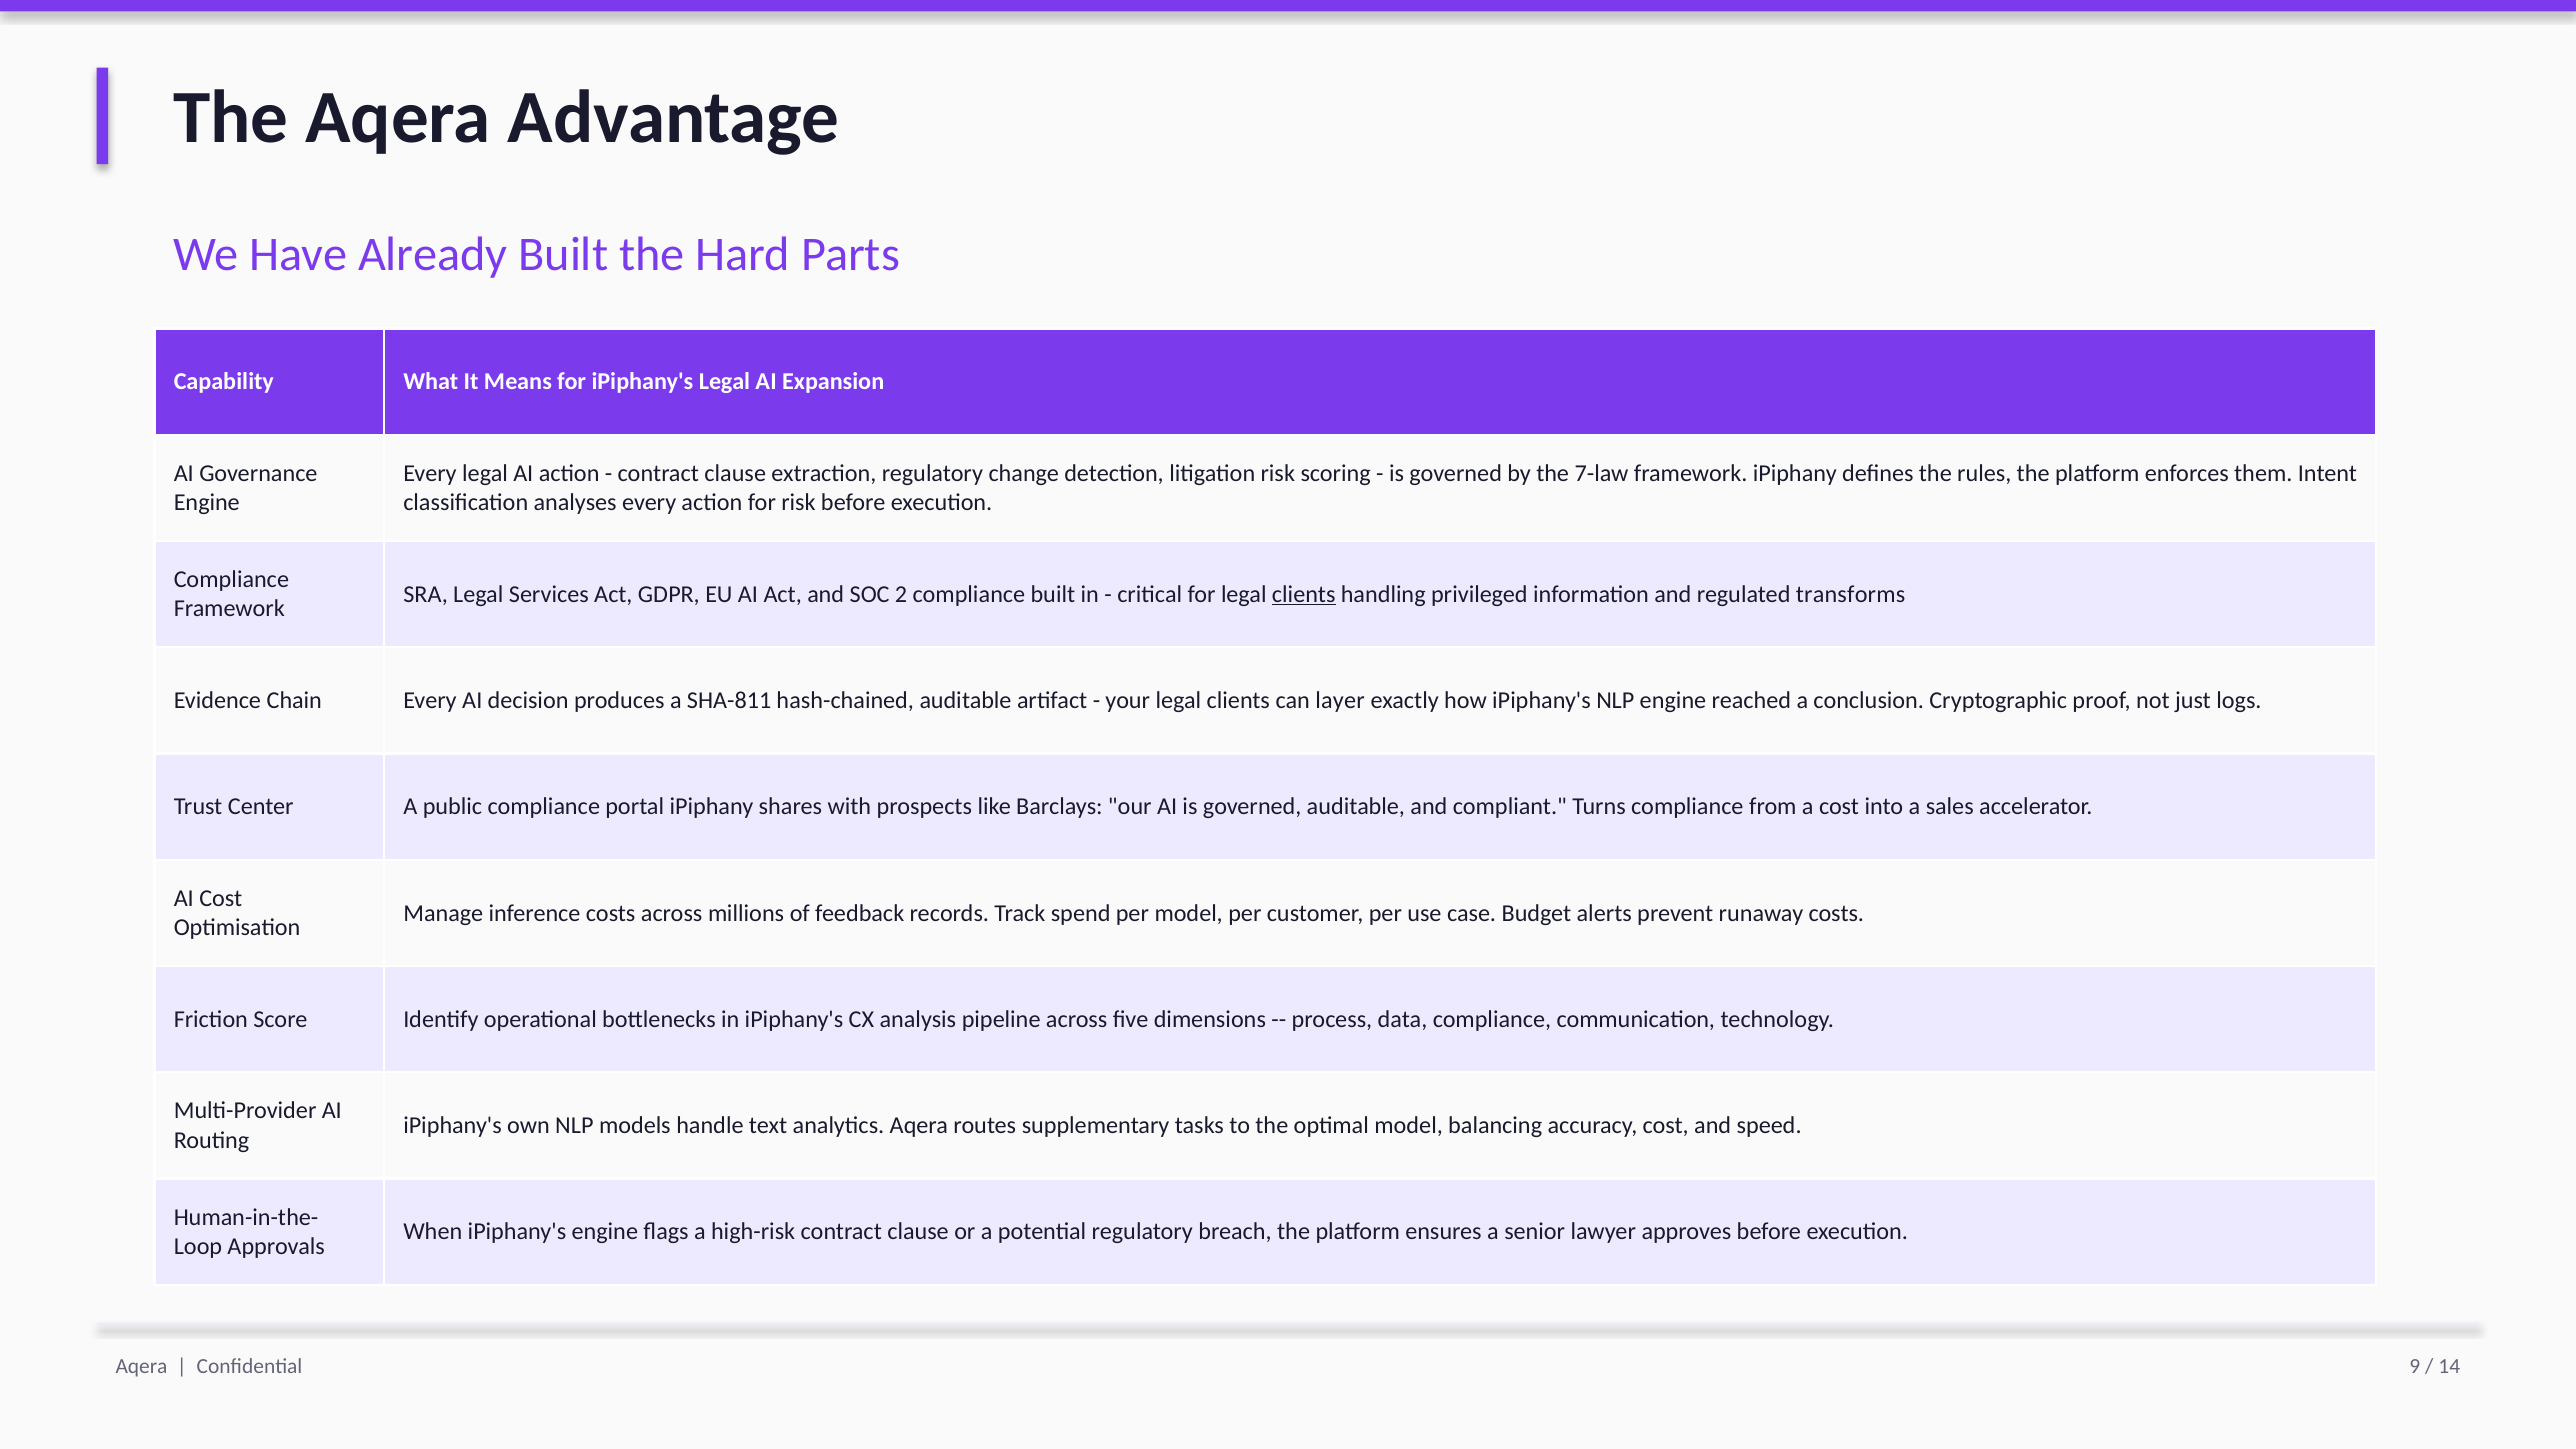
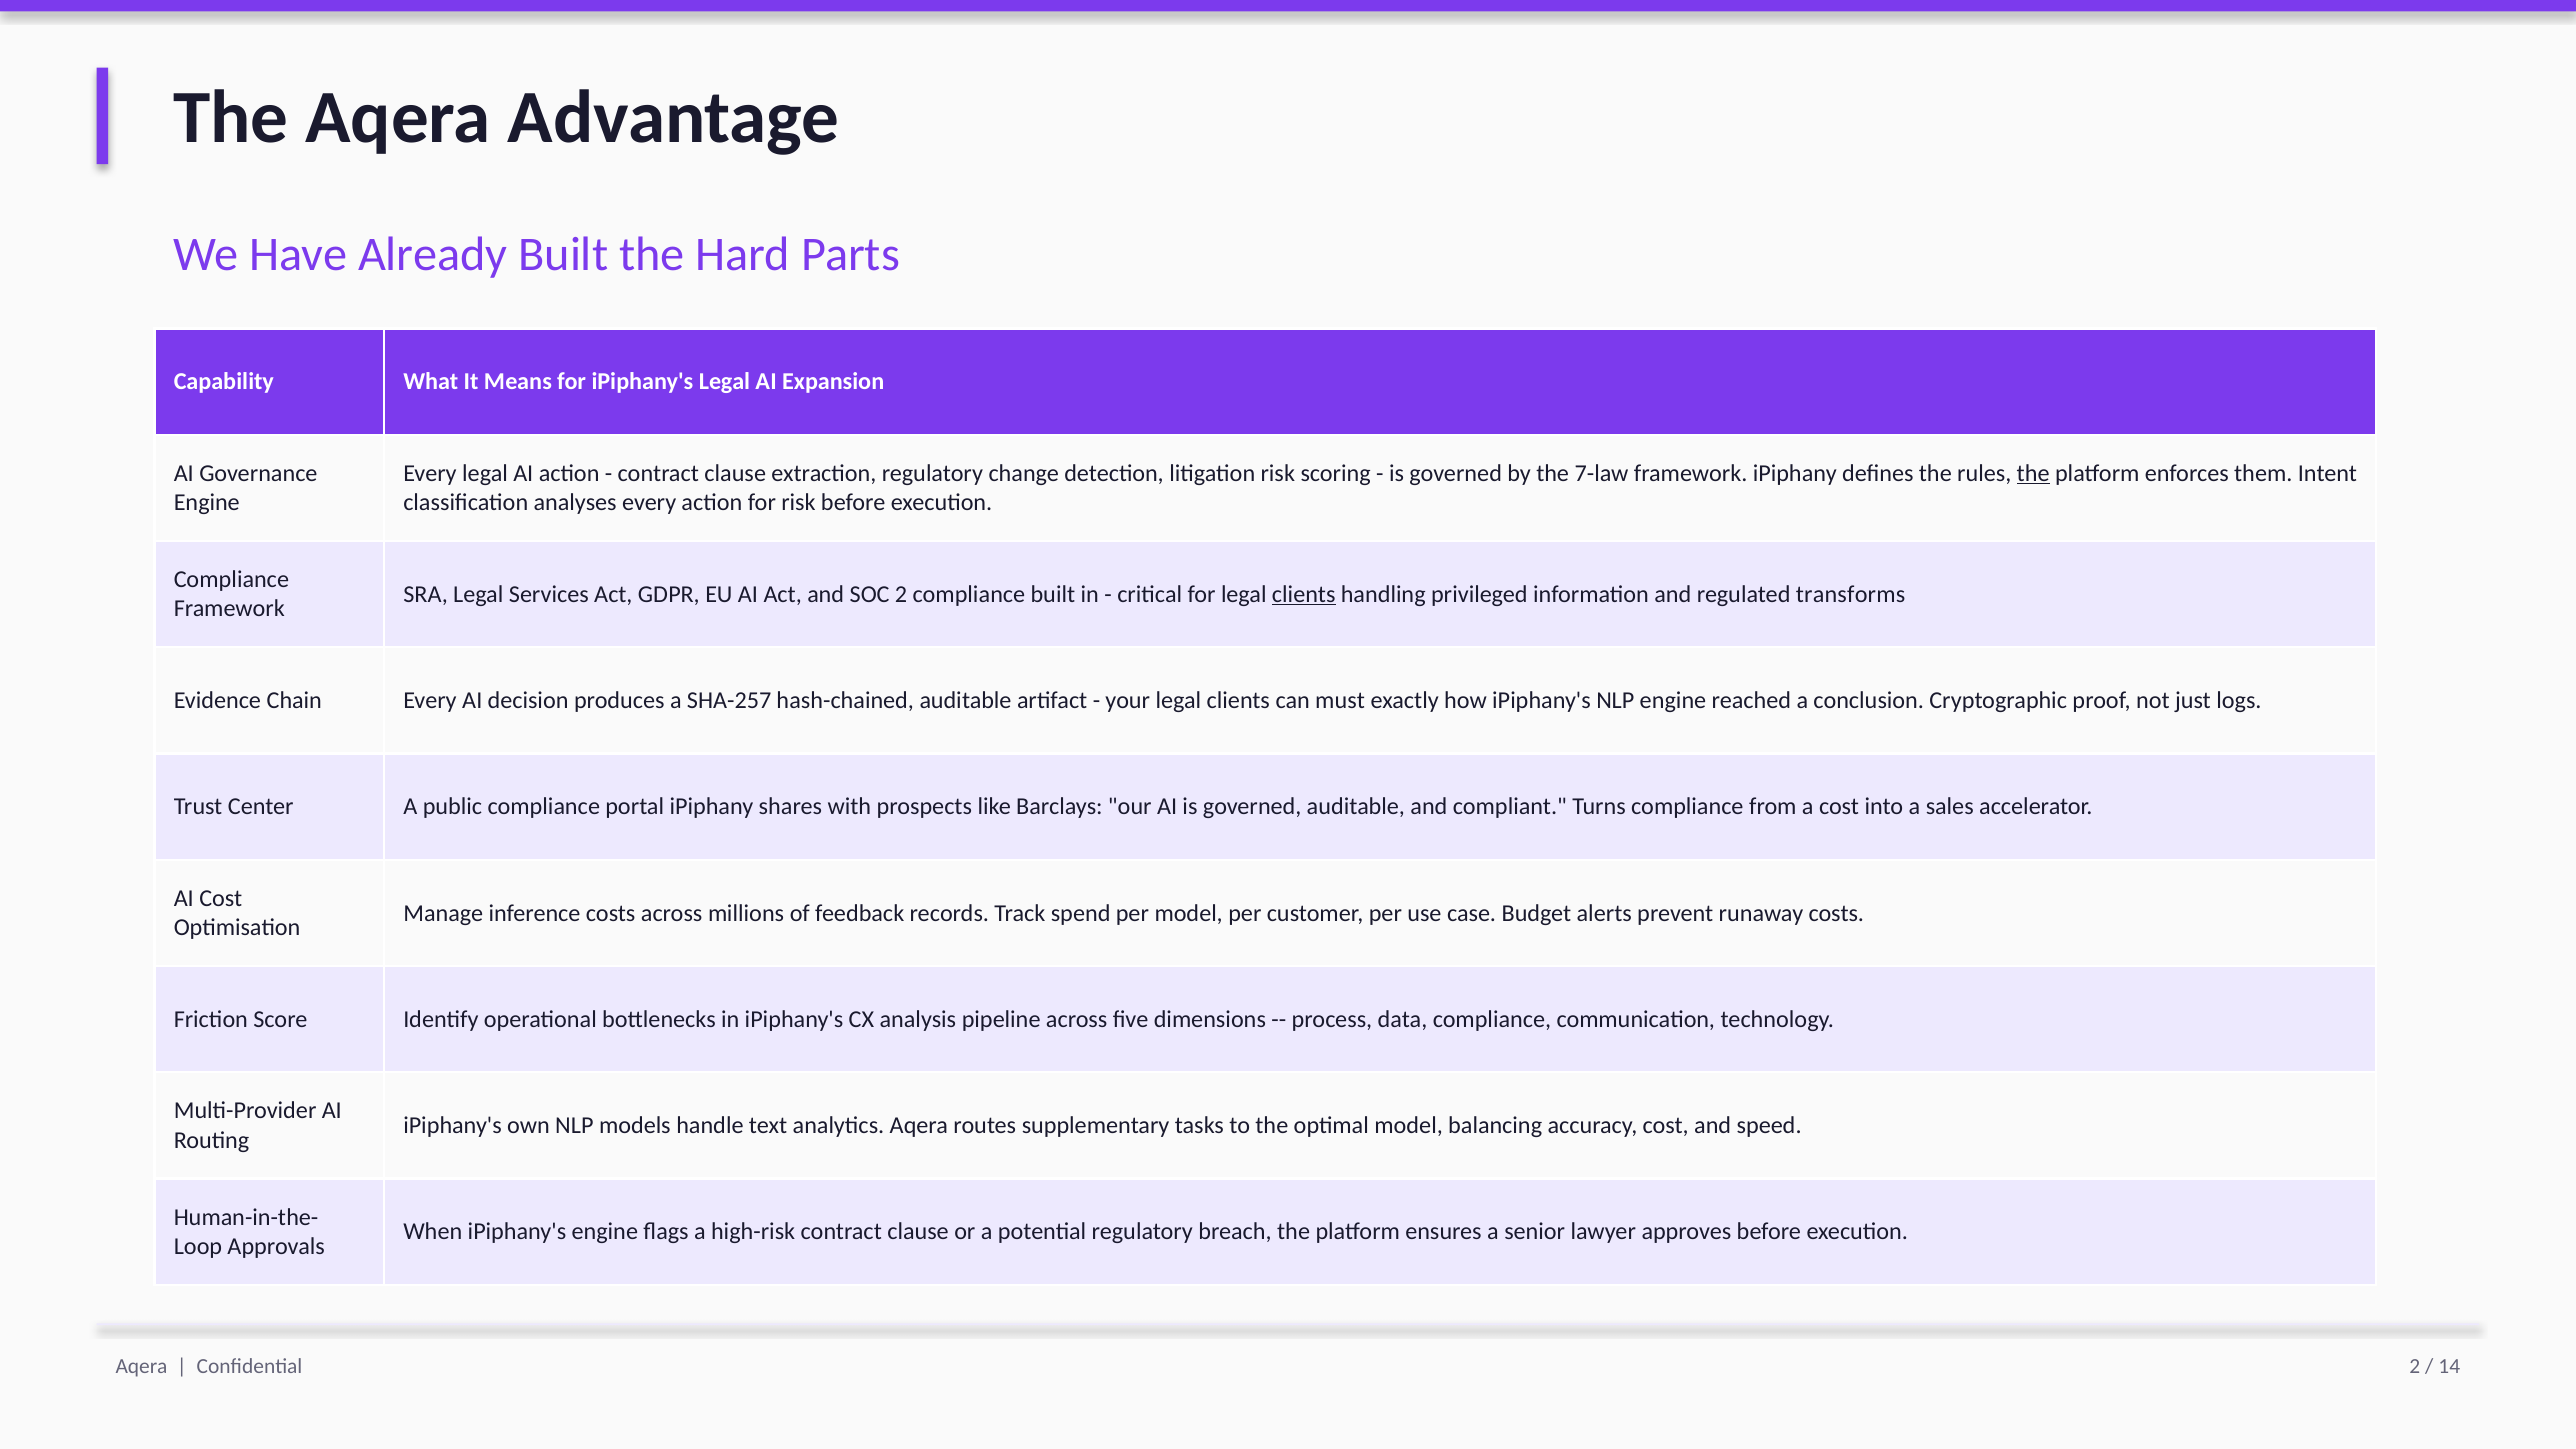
the at (2033, 473) underline: none -> present
SHA-811: SHA-811 -> SHA-257
layer: layer -> must
Confidential 9: 9 -> 2
